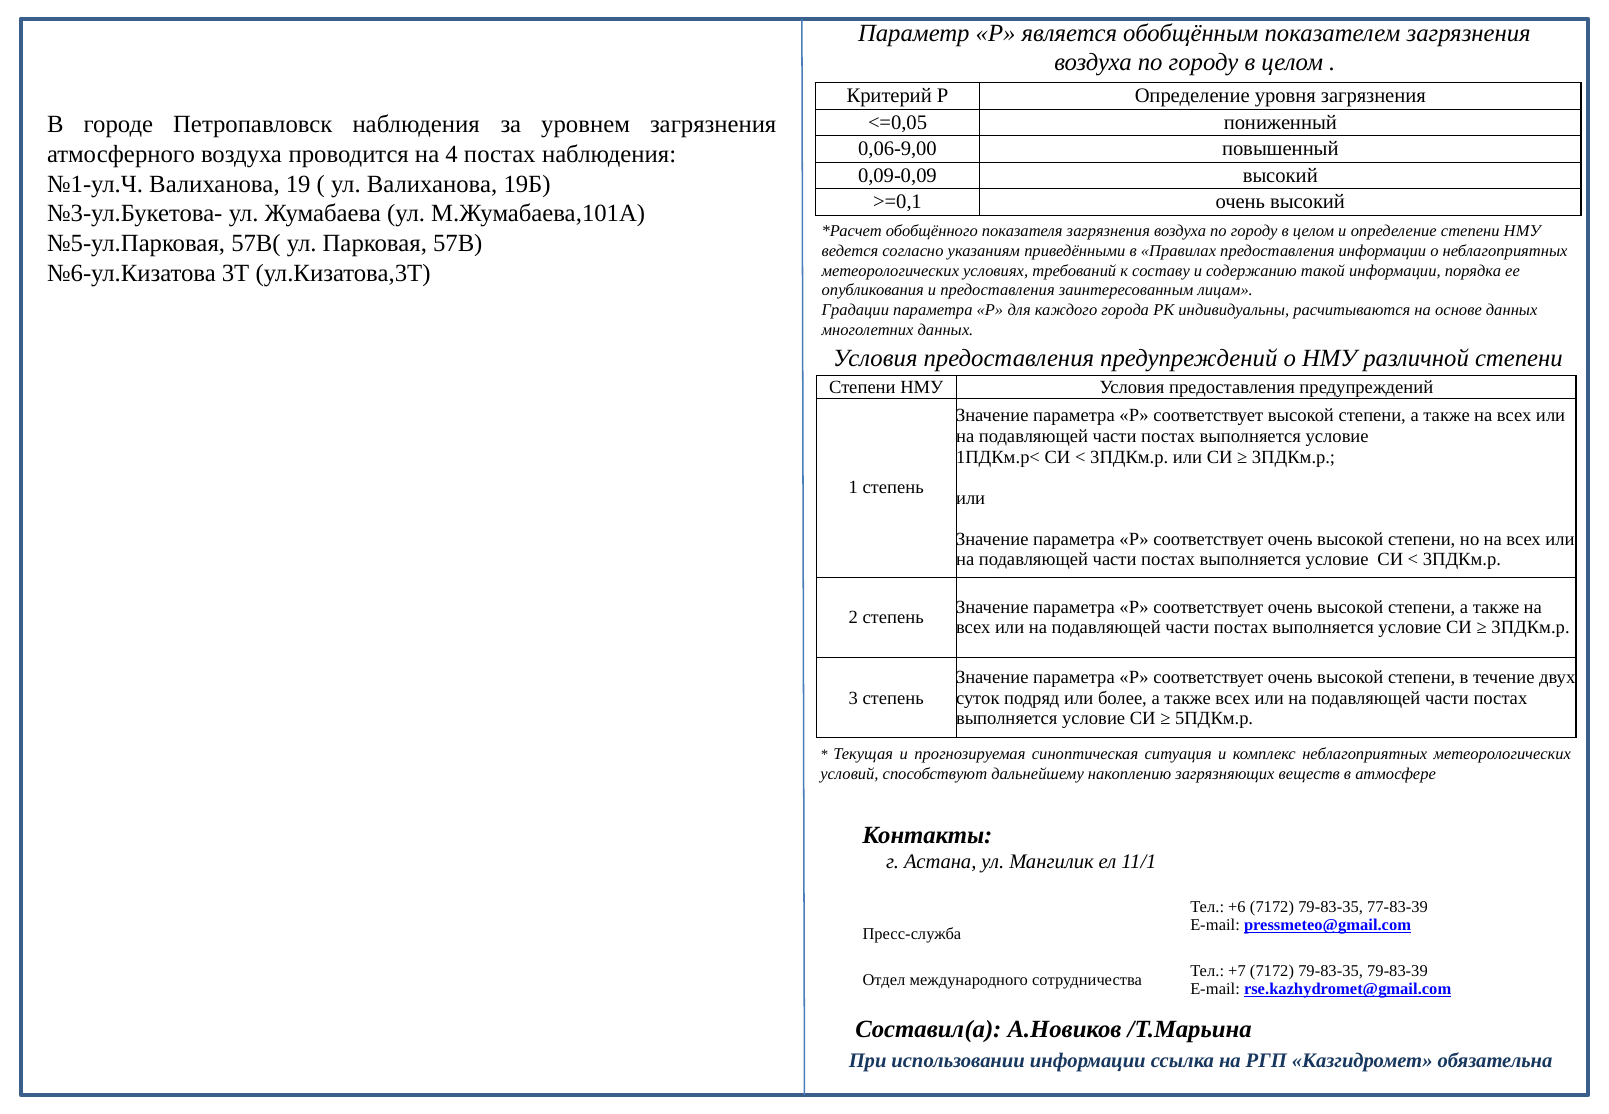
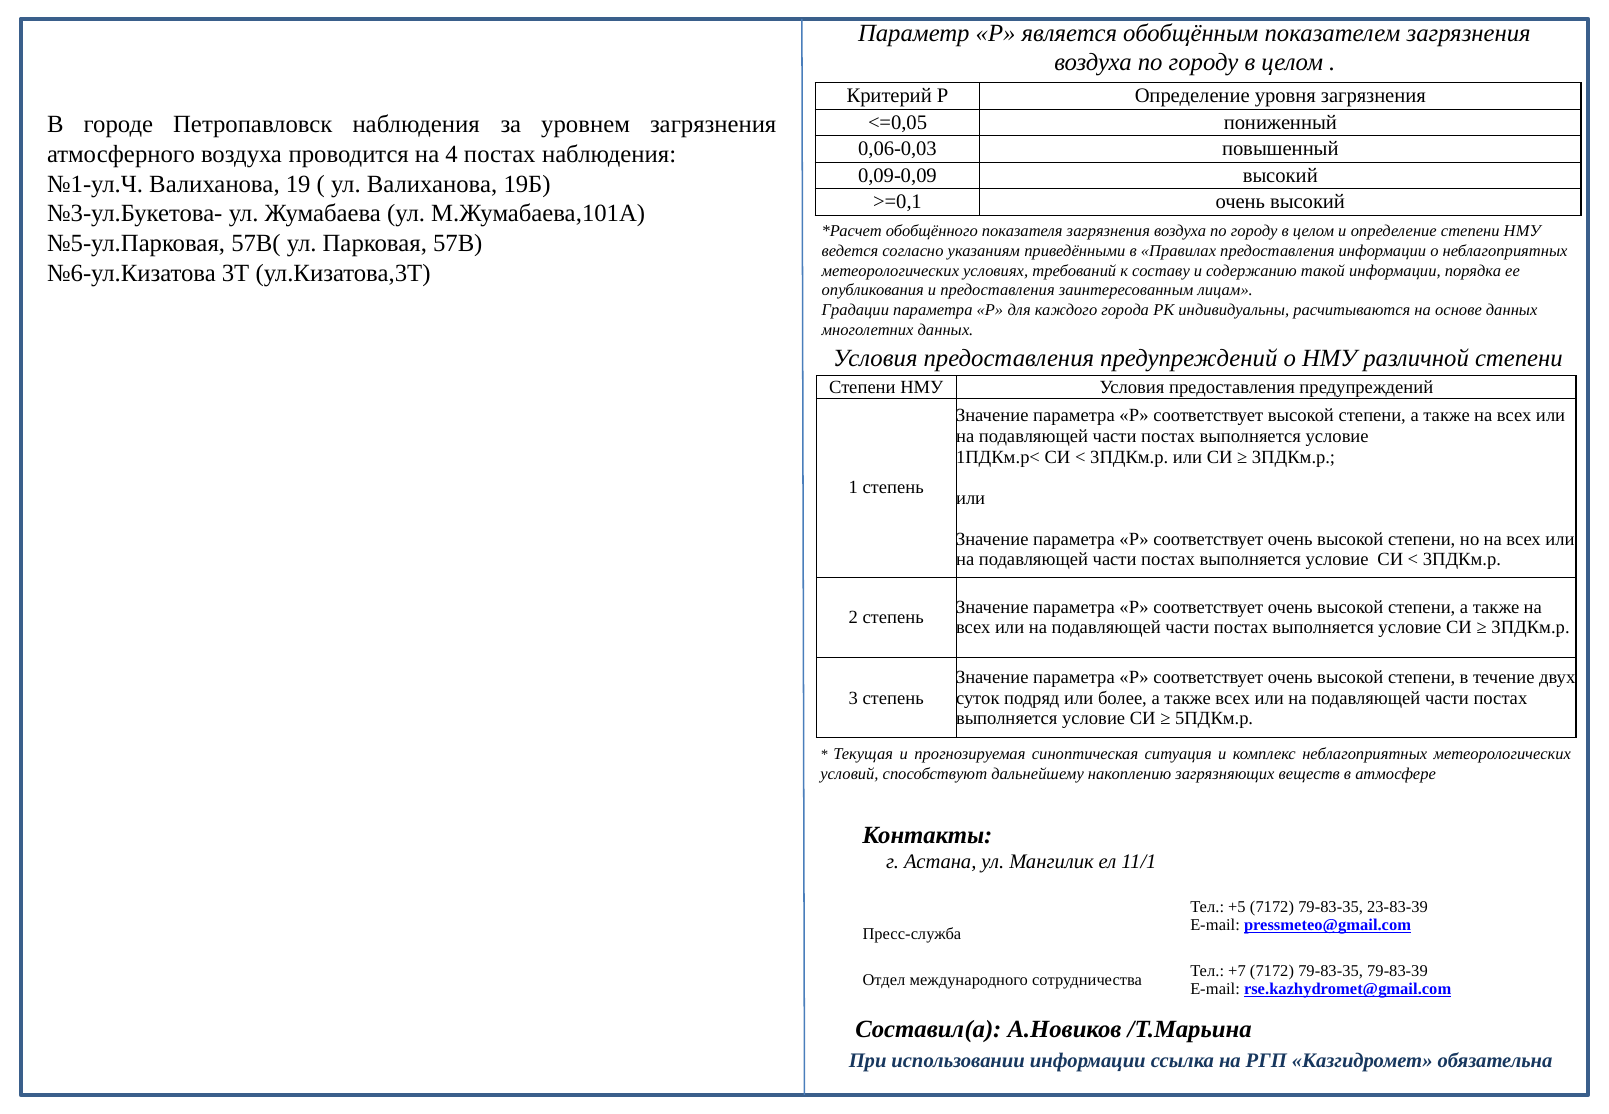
0,06-9,00: 0,06-9,00 -> 0,06-0,03
+6: +6 -> +5
77-83-39: 77-83-39 -> 23-83-39
